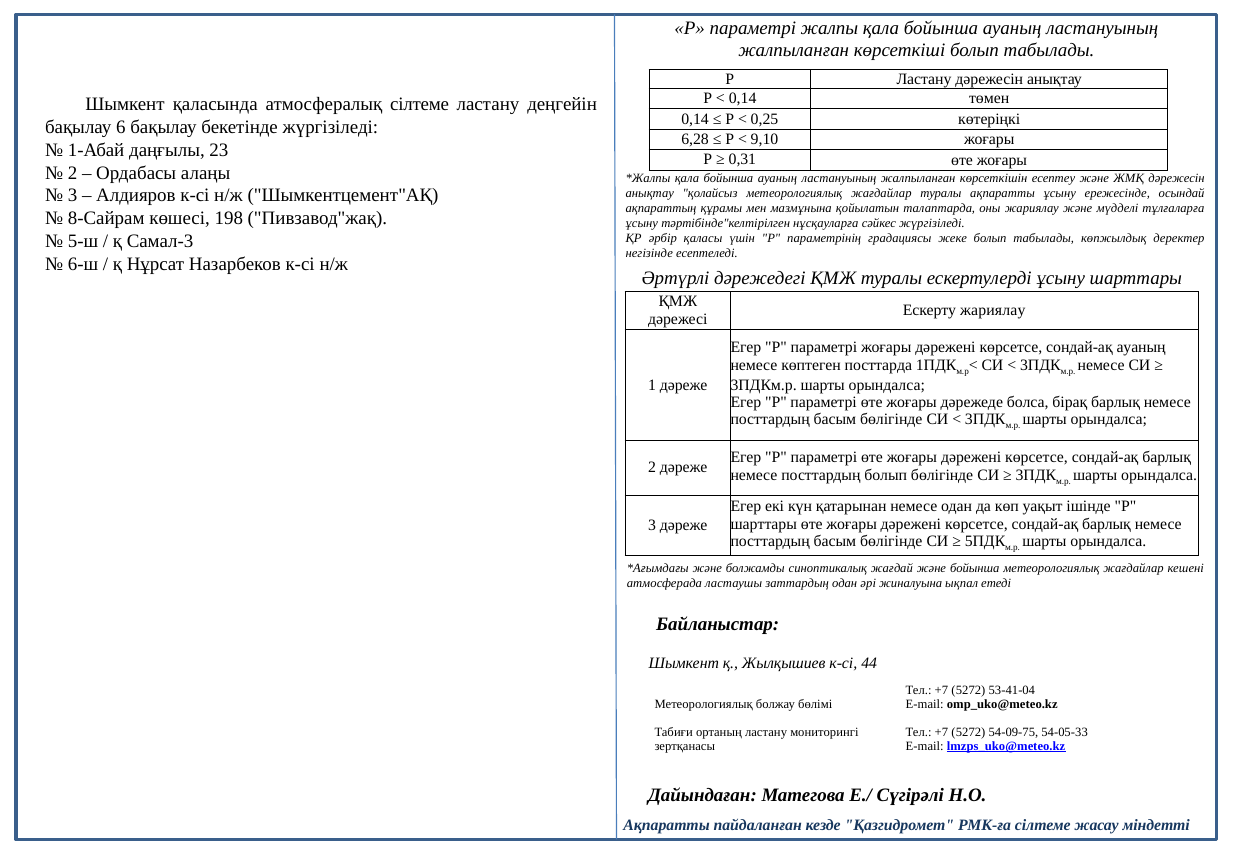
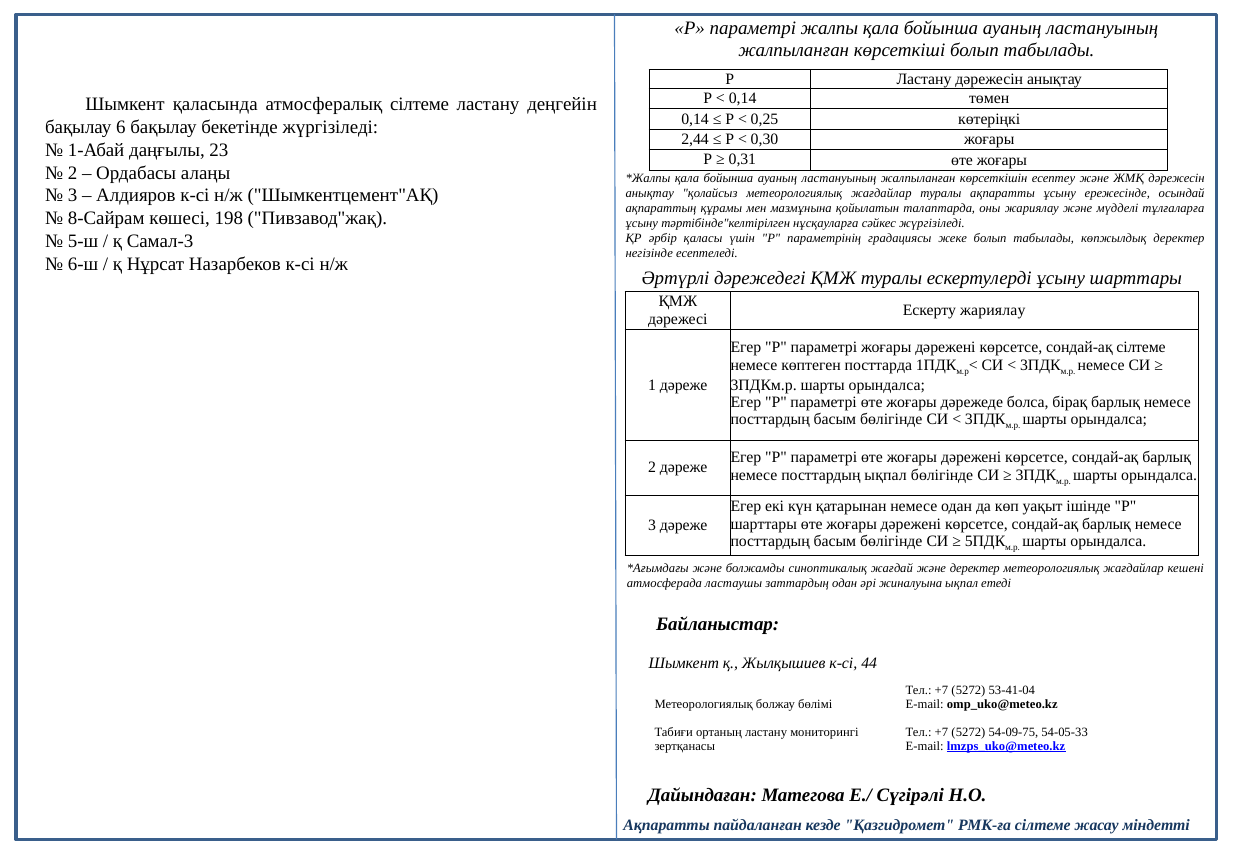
6,28: 6,28 -> 2,44
9,10: 9,10 -> 0,30
сондай-ақ ауаның: ауаның -> сілтеме
посттардың болып: болып -> ықпал
және бойынша: бойынша -> деректер
